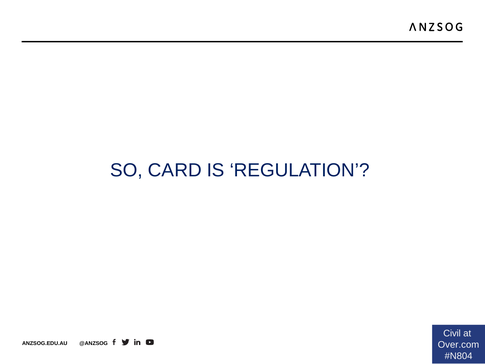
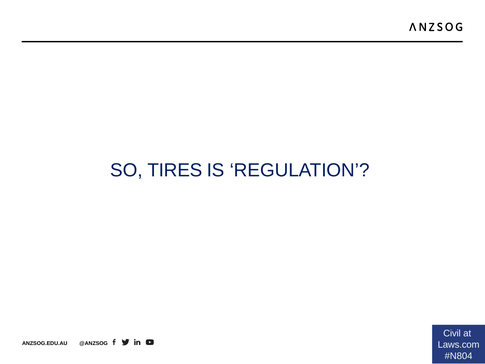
CARD: CARD -> TIRES
Over.com: Over.com -> Laws.com
